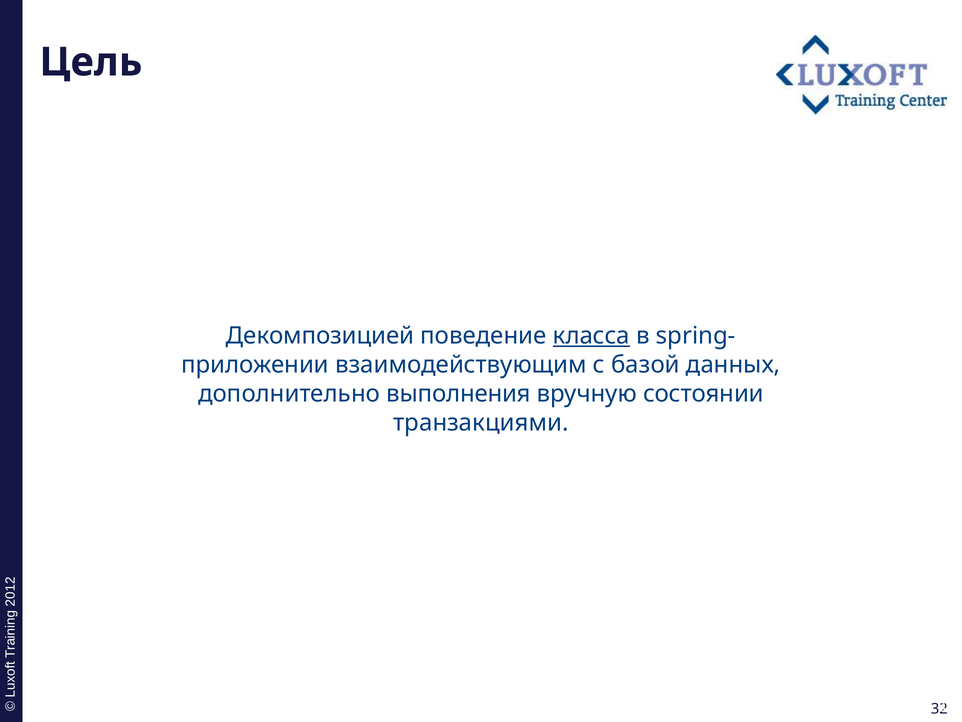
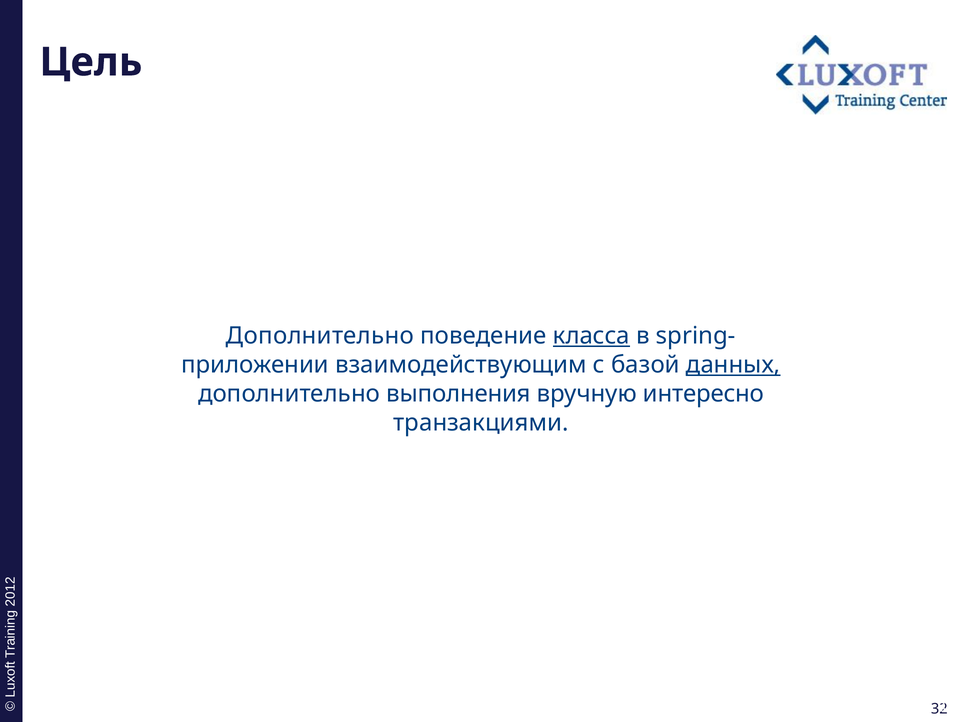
Декомпозицией at (320, 336): Декомпозицией -> Дополнительно
данных underline: none -> present
состоянии: состоянии -> интересно
